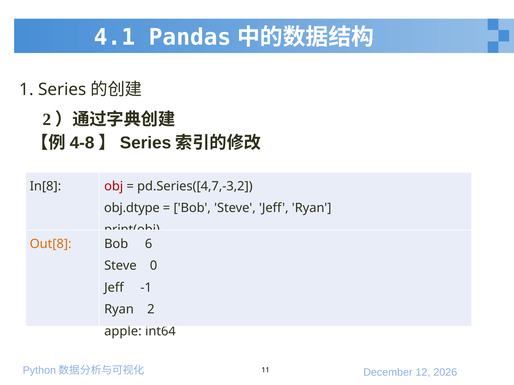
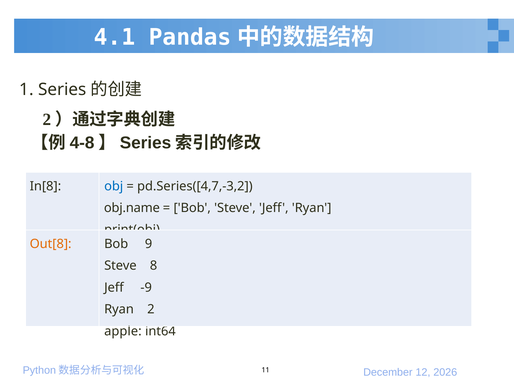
obj colour: red -> blue
obj.dtype: obj.dtype -> obj.name
6: 6 -> 9
0: 0 -> 8
-1: -1 -> -9
